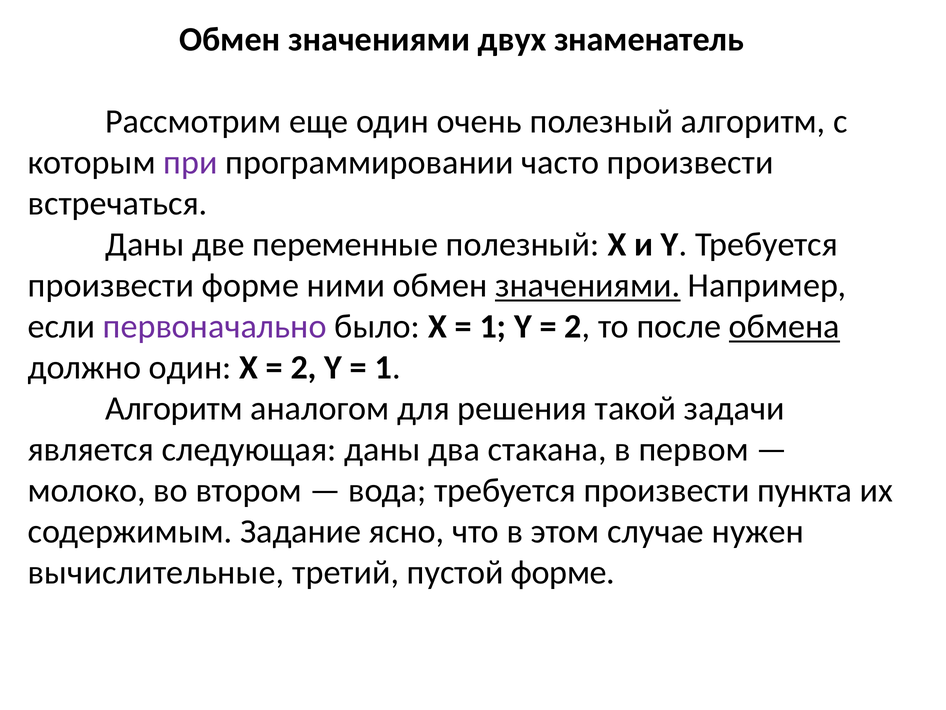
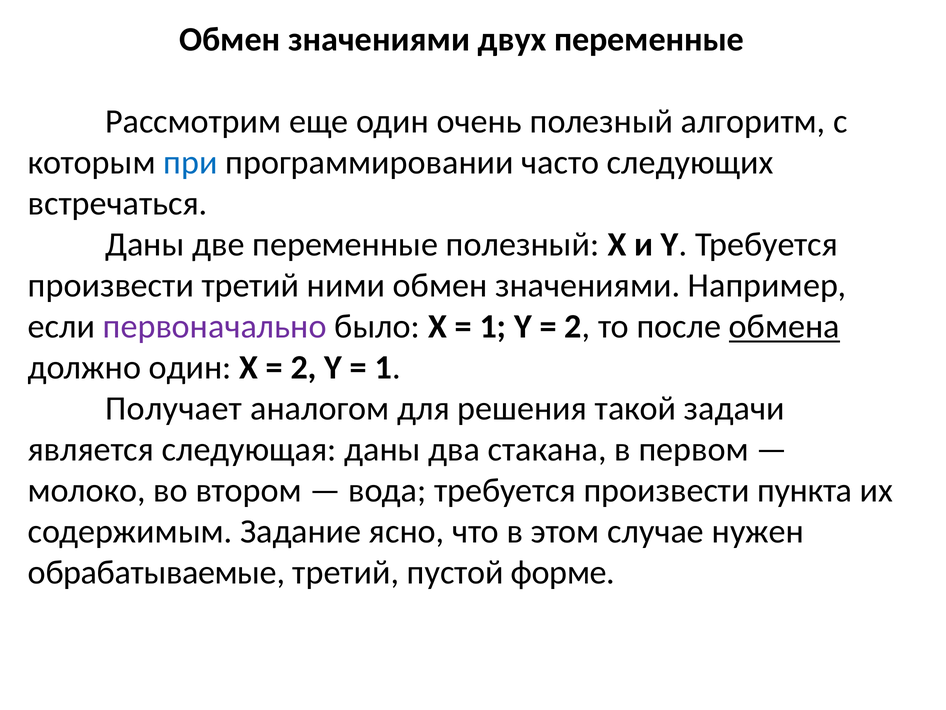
двух знаменатель: знаменатель -> переменные
при colour: purple -> blue
часто произвести: произвести -> следующих
произвести форме: форме -> третий
значениями at (588, 285) underline: present -> none
Алгоритм at (174, 408): Алгоритм -> Получает
вычислительные: вычислительные -> обрабатываемые
